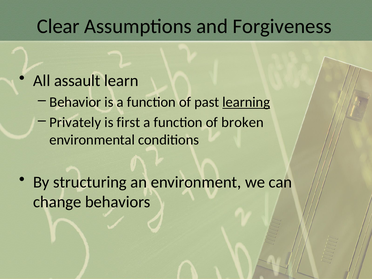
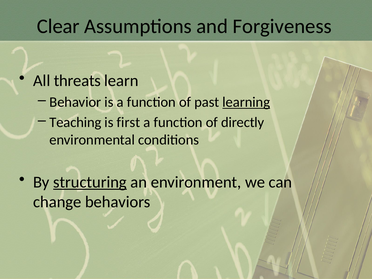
assault: assault -> threats
Privately: Privately -> Teaching
broken: broken -> directly
structuring underline: none -> present
